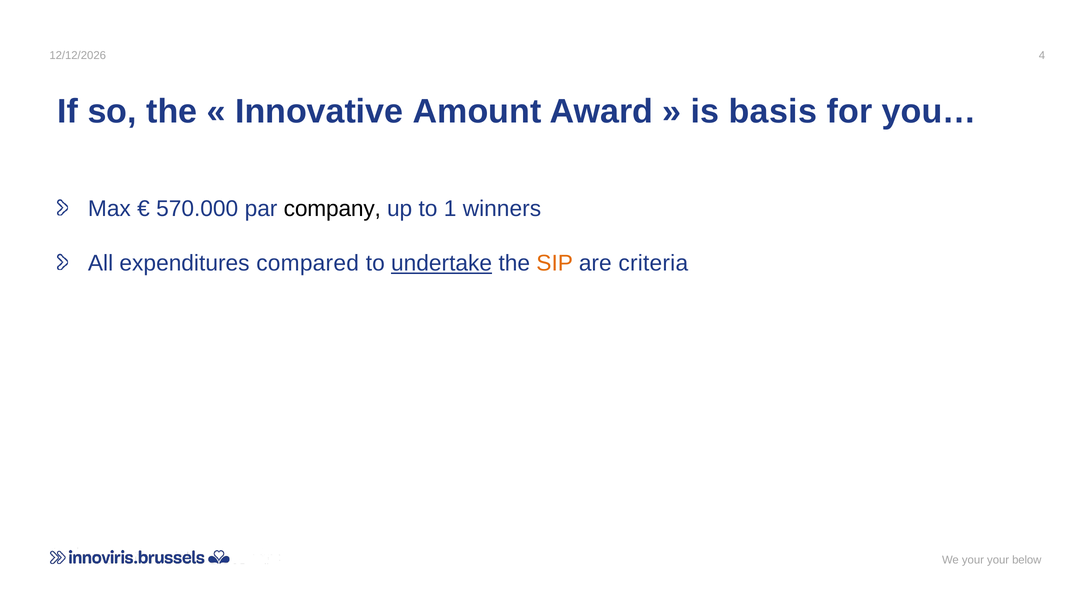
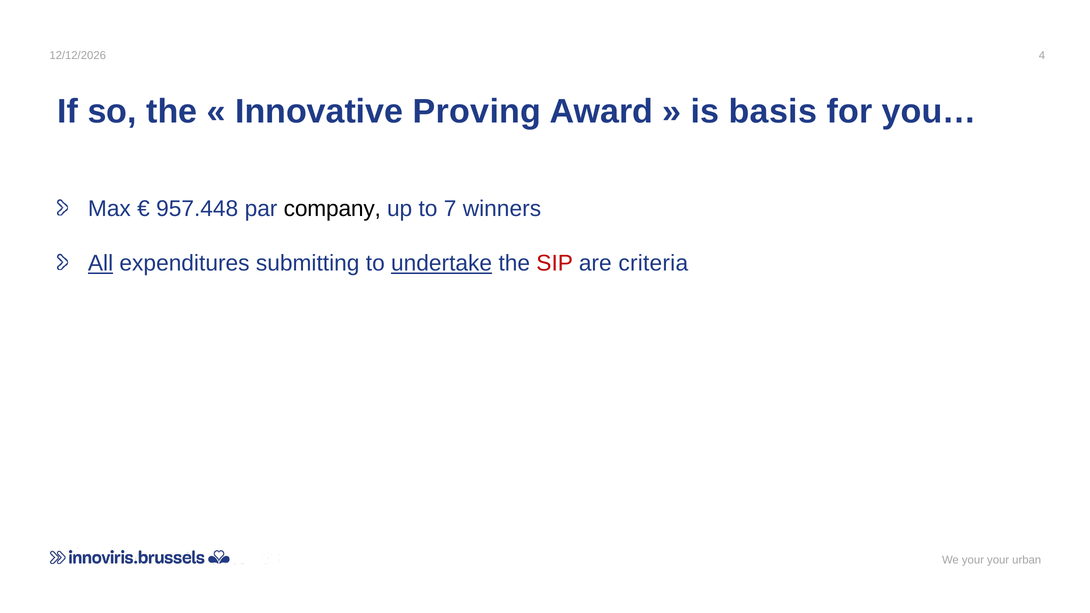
Amount: Amount -> Proving
570.000: 570.000 -> 957.448
1: 1 -> 7
All underline: none -> present
compared: compared -> submitting
SIP colour: orange -> red
below: below -> urban
